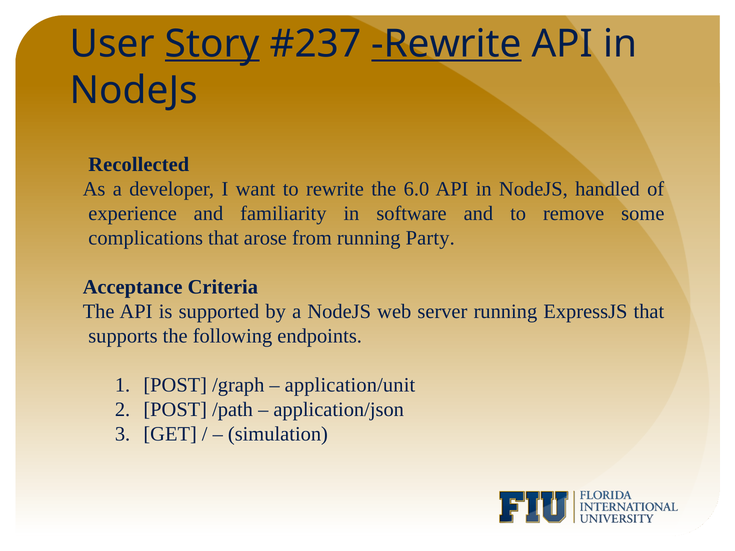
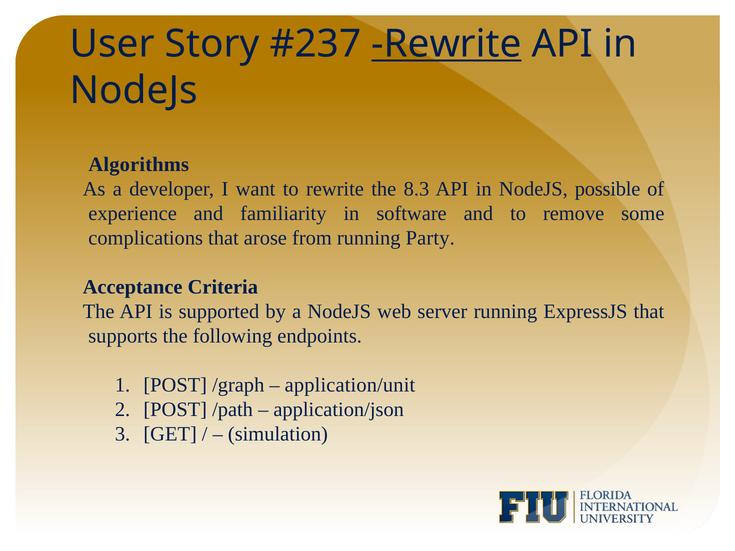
Story underline: present -> none
Recollected: Recollected -> Algorithms
6.0: 6.0 -> 8.3
handled: handled -> possible
